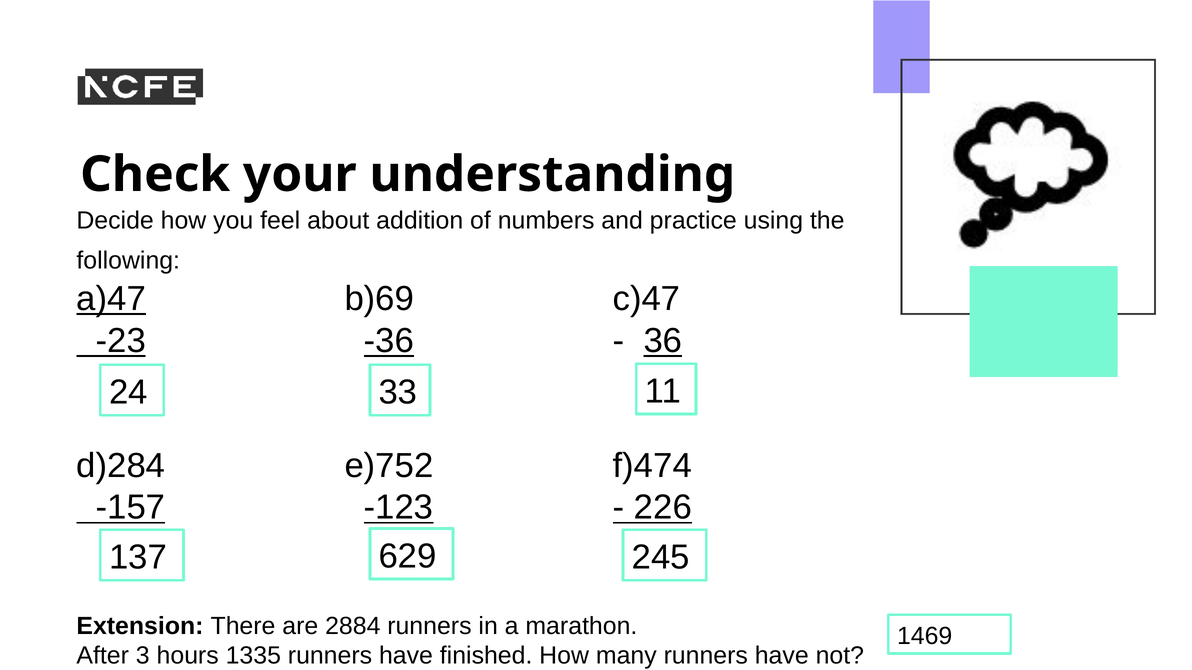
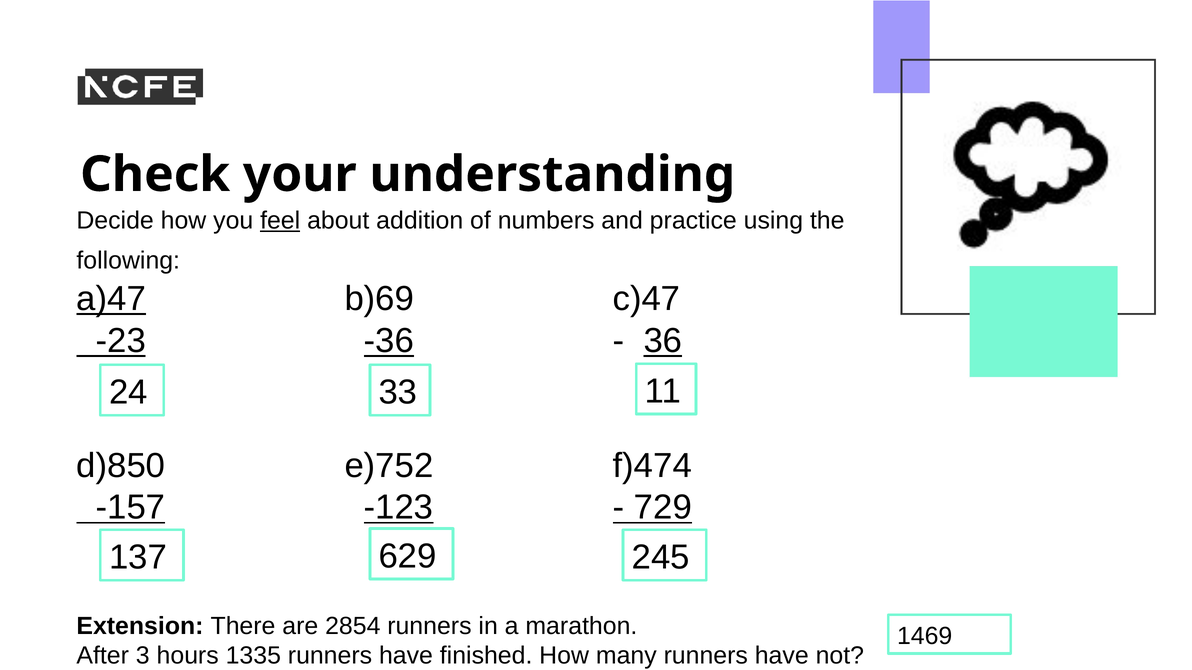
feel underline: none -> present
d)284: d)284 -> d)850
226: 226 -> 729
2884: 2884 -> 2854
